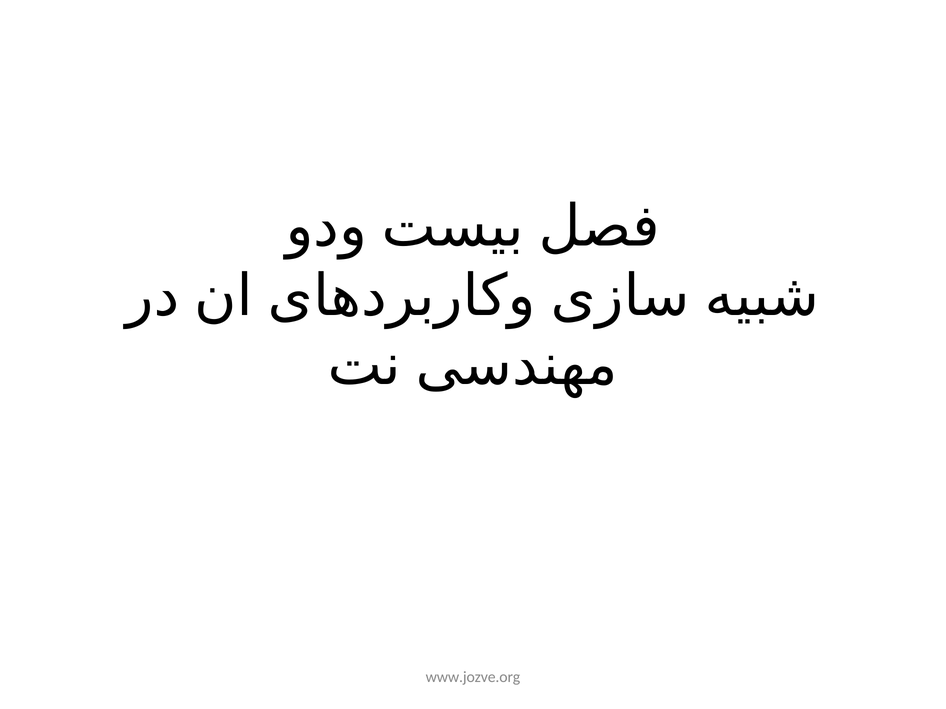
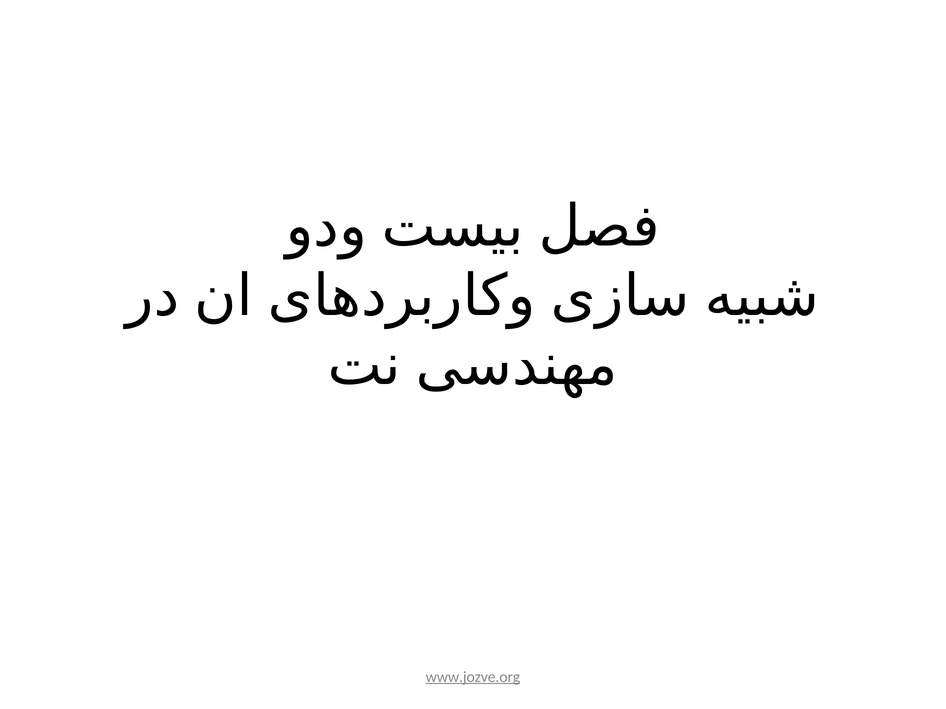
www.jozve.org underline: none -> present
